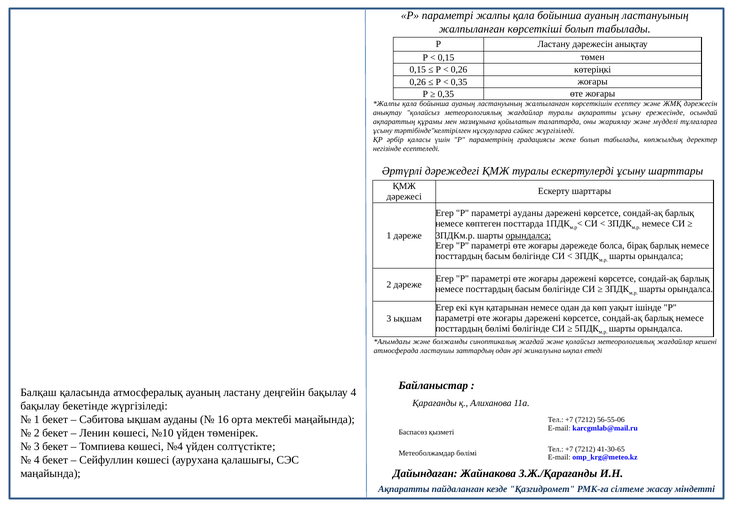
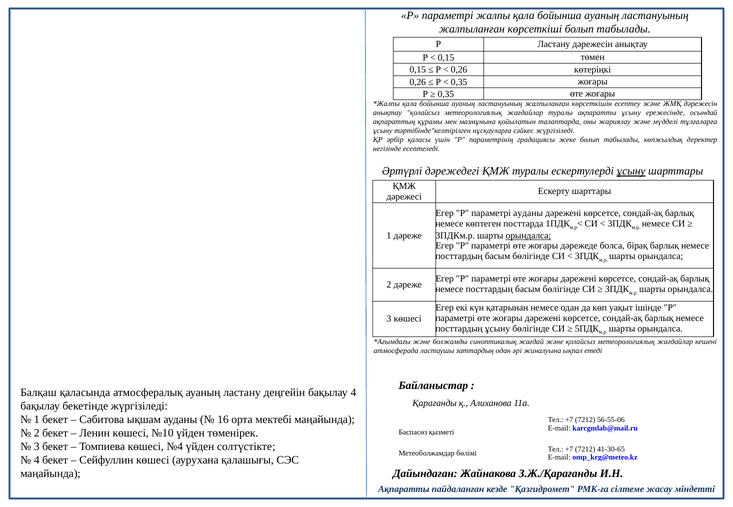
ұсыну at (631, 171) underline: none -> present
3 ықшам: ықшам -> көшесі
посттардың бөлімі: бөлімі -> ұсыну
